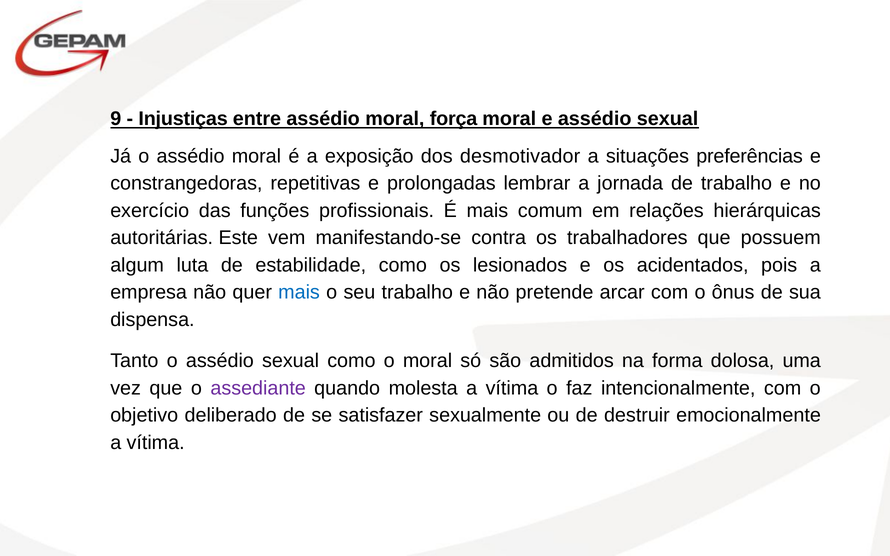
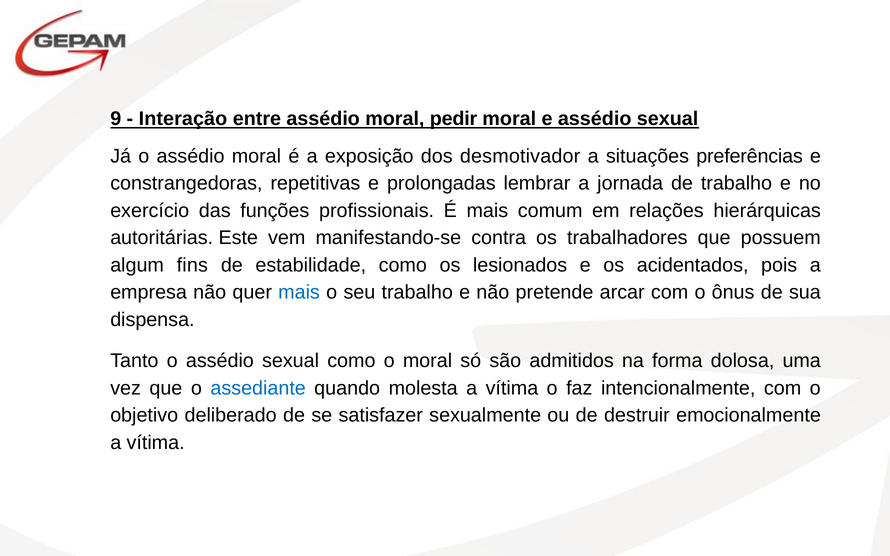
Injustiças: Injustiças -> Interação
força: força -> pedir
luta: luta -> fins
assediante colour: purple -> blue
